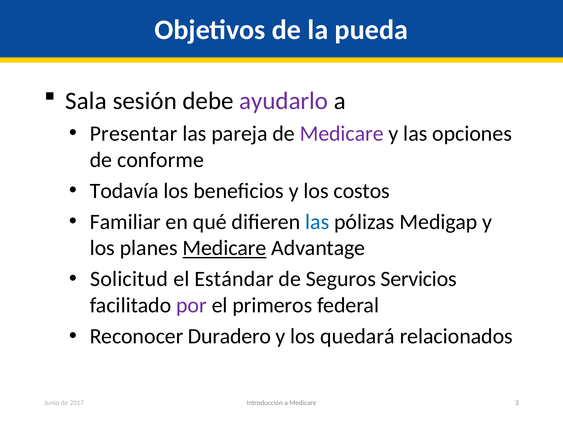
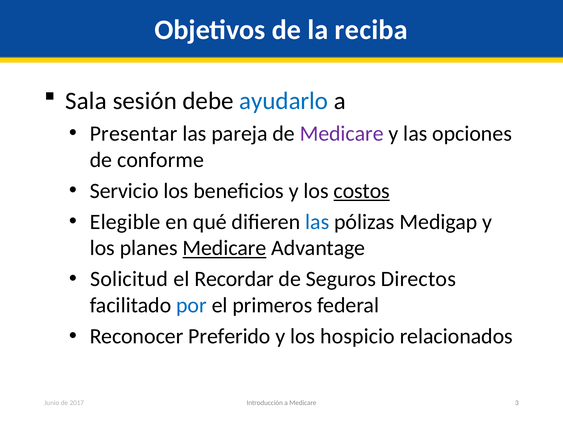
pueda: pueda -> reciba
ayudarlo colour: purple -> blue
Todavía: Todavía -> Servicio
costos underline: none -> present
Familiar: Familiar -> Elegible
Estándar: Estándar -> Recordar
Servicios: Servicios -> Directos
por colour: purple -> blue
Duradero: Duradero -> Preferido
quedará: quedará -> hospicio
